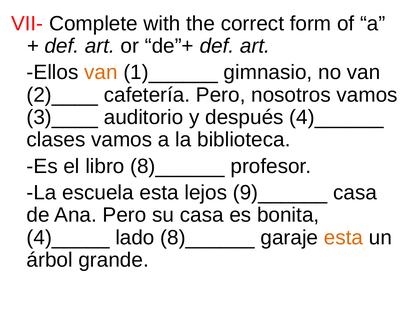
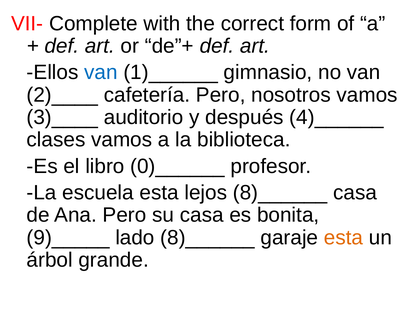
van at (101, 73) colour: orange -> blue
libro 8)______: 8)______ -> 0)______
lejos 9)______: 9)______ -> 8)______
4)_____: 4)_____ -> 9)_____
